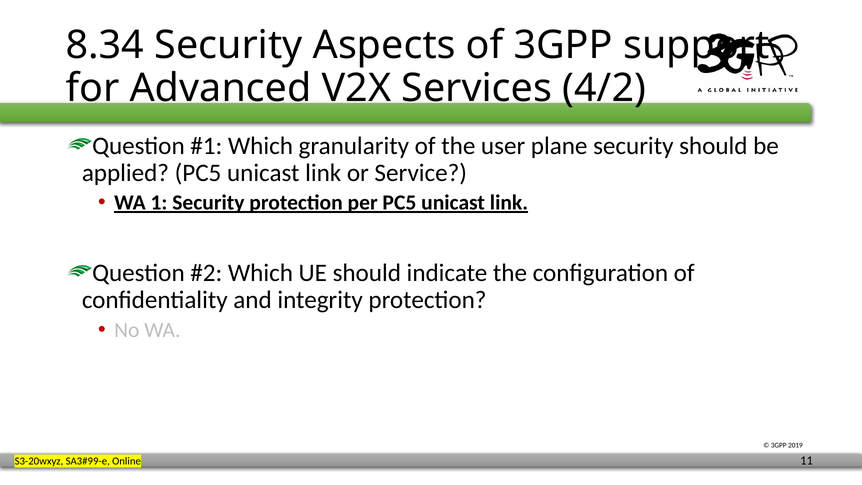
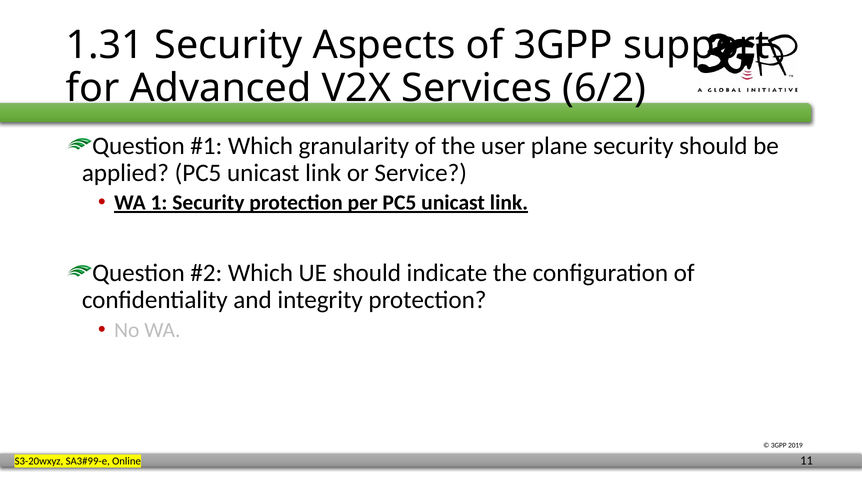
8.34: 8.34 -> 1.31
4/2: 4/2 -> 6/2
